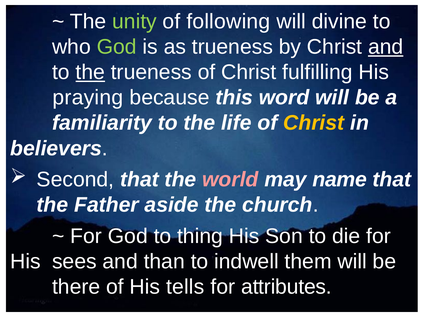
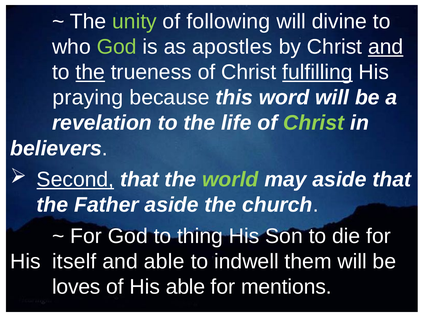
as trueness: trueness -> apostles
fulfilling underline: none -> present
familiarity: familiarity -> revelation
Christ at (314, 123) colour: yellow -> light green
Second underline: none -> present
world colour: pink -> light green
may name: name -> aside
sees: sees -> itself
and than: than -> able
there: there -> loves
His tells: tells -> able
attributes: attributes -> mentions
